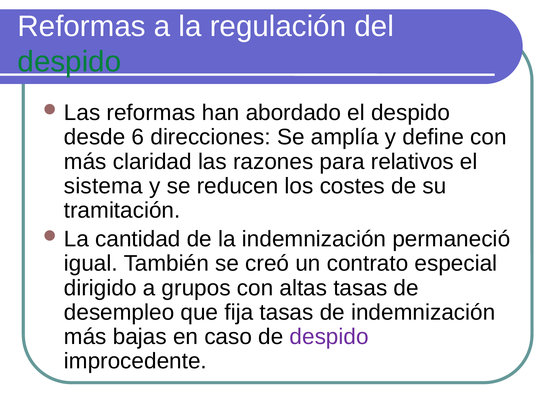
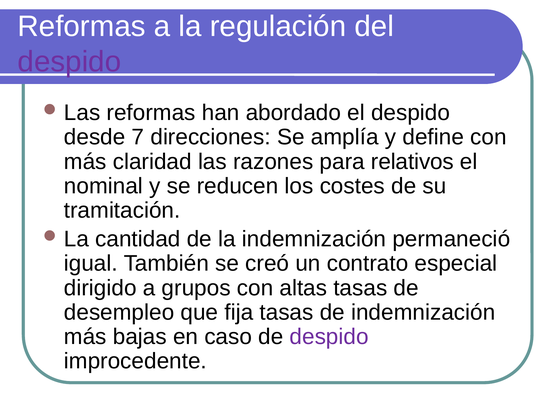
despido at (69, 62) colour: green -> purple
6: 6 -> 7
sistema: sistema -> nominal
